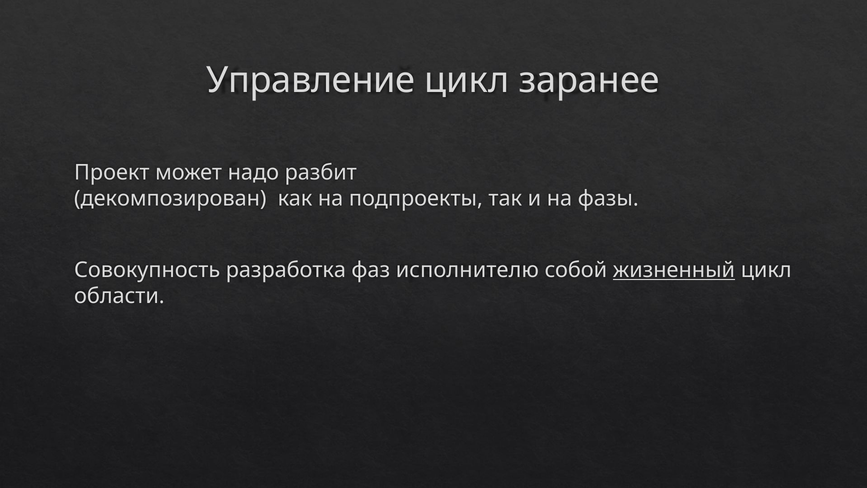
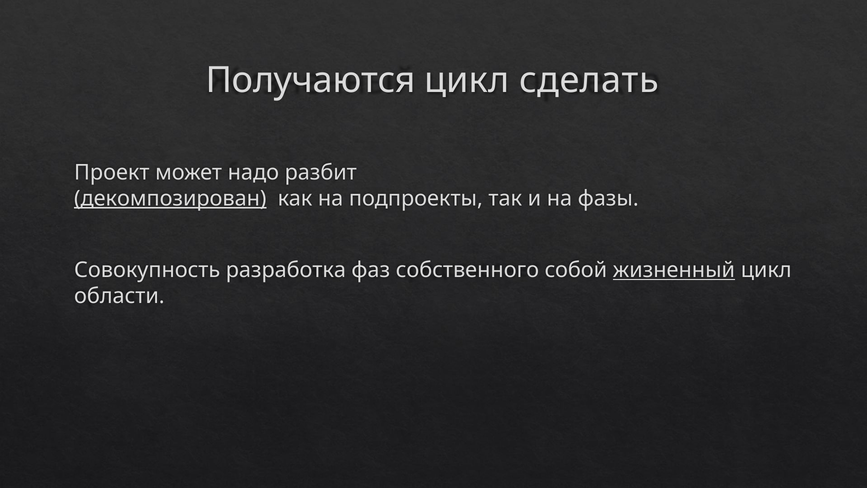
Управление: Управление -> Получаются
заранее: заранее -> сделать
декомпозирован underline: none -> present
исполнителю: исполнителю -> собственного
